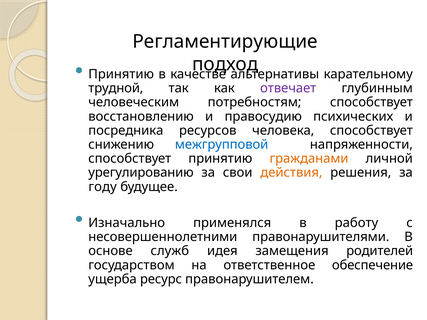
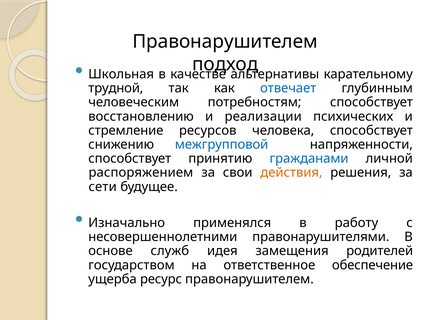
Регламентирующие at (225, 41): Регламентирующие -> Правонарушителем
Принятию at (121, 74): Принятию -> Школьная
отвечает colour: purple -> blue
правосудию: правосудию -> реализации
посредника: посредника -> стремление
гражданами colour: orange -> blue
урегулированию: урегулированию -> распоряжением
году: году -> сети
